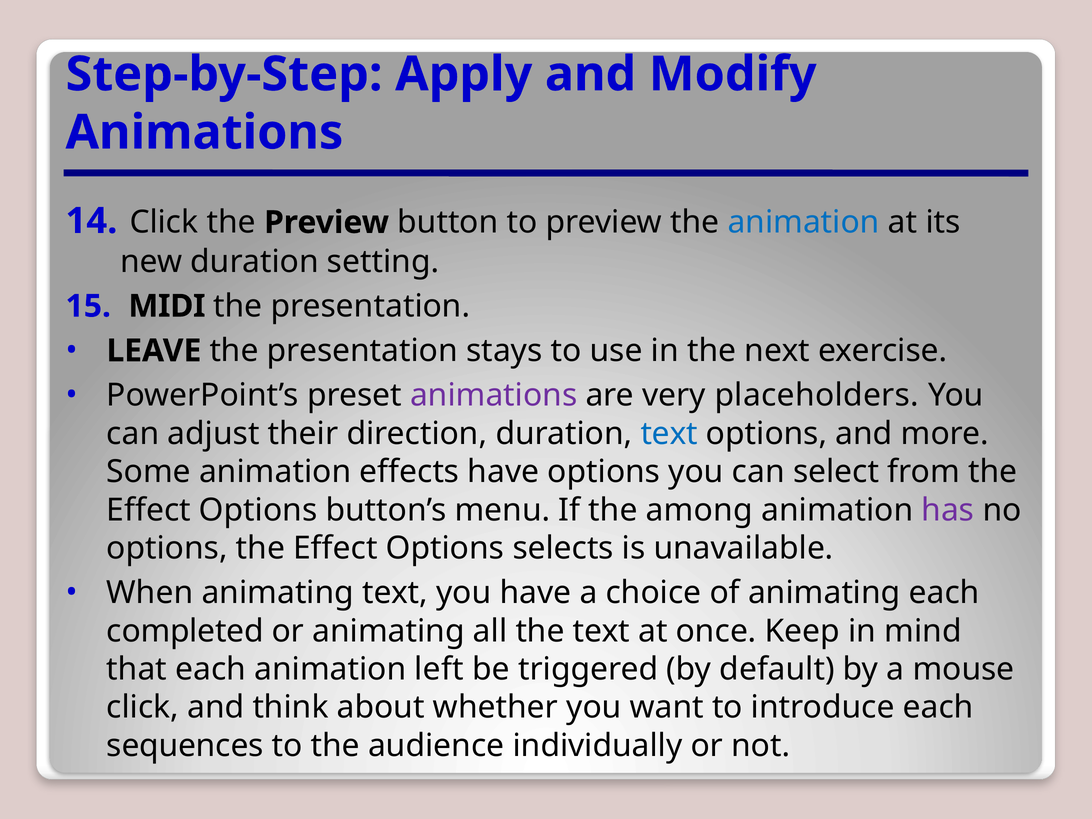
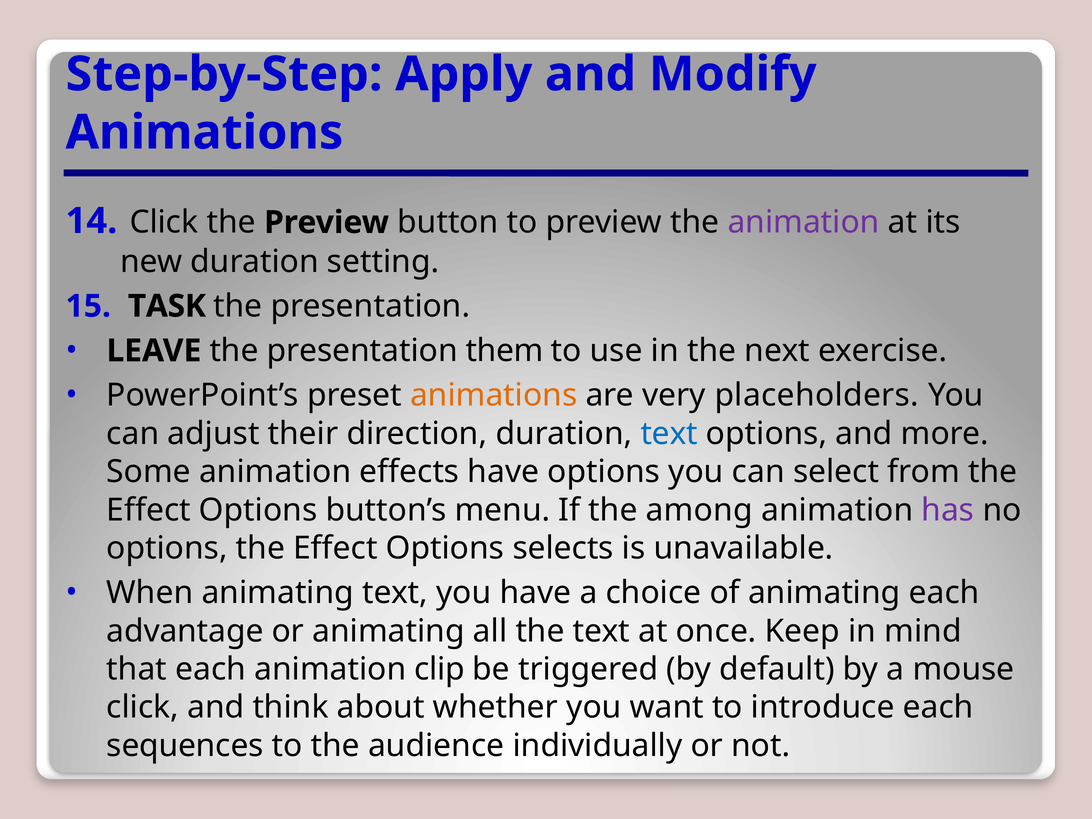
animation at (804, 222) colour: blue -> purple
MIDI: MIDI -> TASK
stays: stays -> them
animations at (494, 395) colour: purple -> orange
completed: completed -> advantage
left: left -> clip
